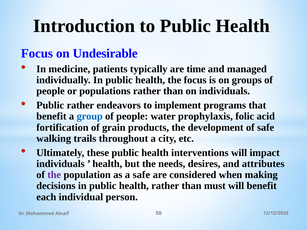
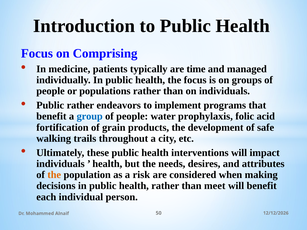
Undesirable: Undesirable -> Comprising
the at (54, 175) colour: purple -> orange
a safe: safe -> risk
must: must -> meet
